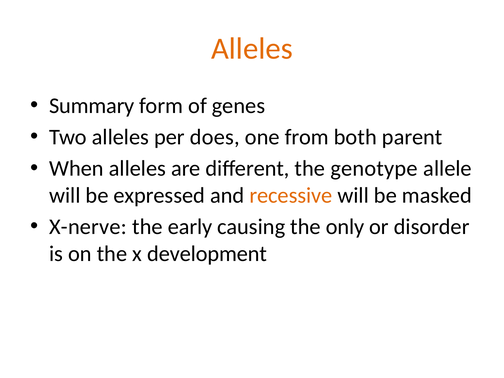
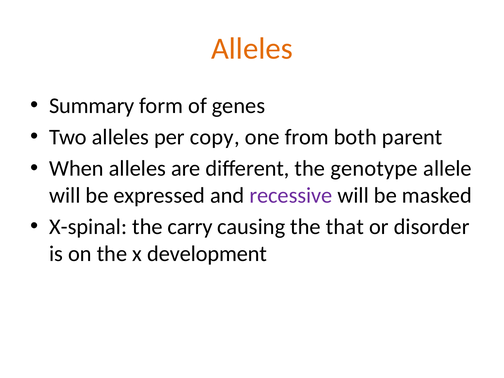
does: does -> copy
recessive colour: orange -> purple
X-nerve: X-nerve -> X-spinal
early: early -> carry
only: only -> that
